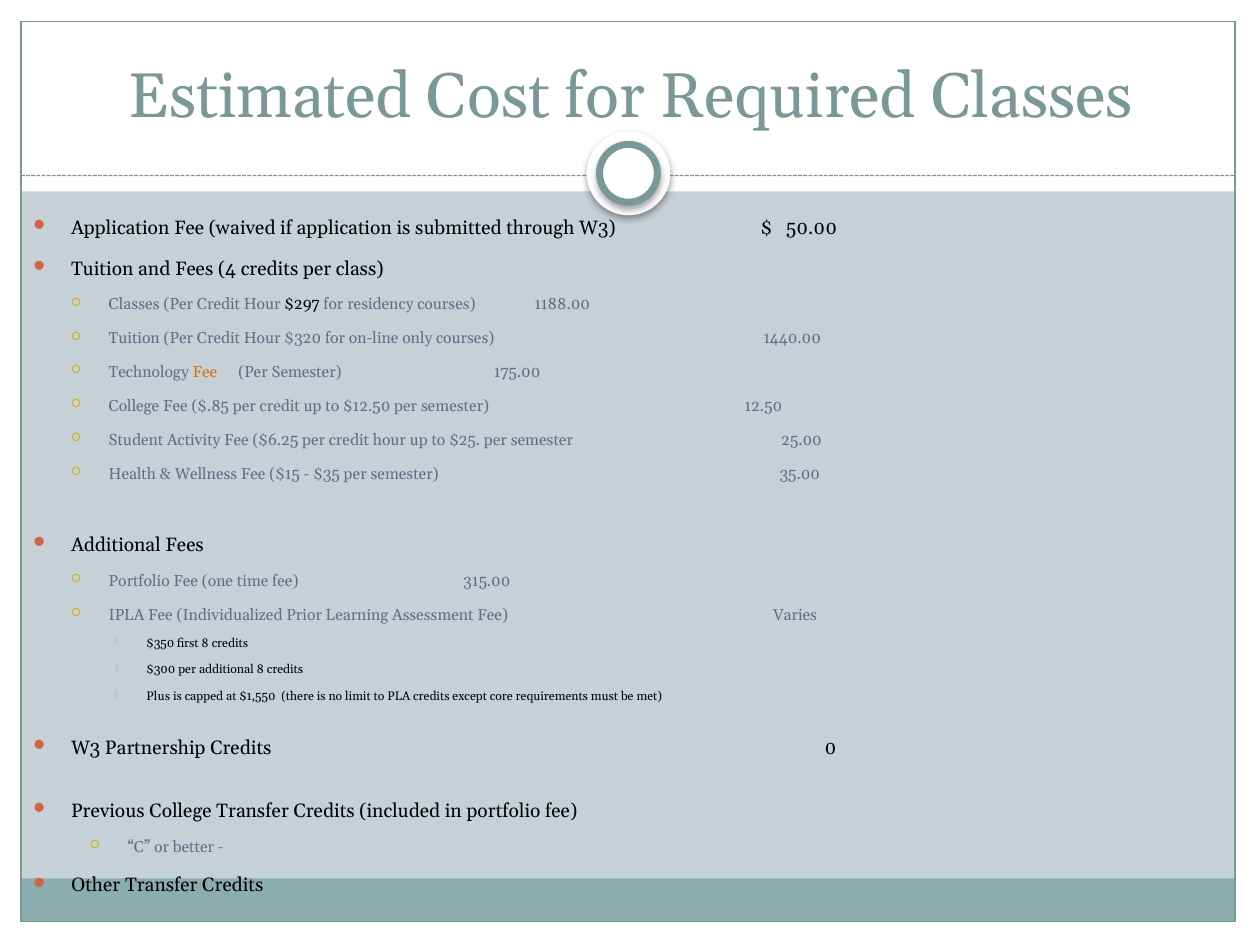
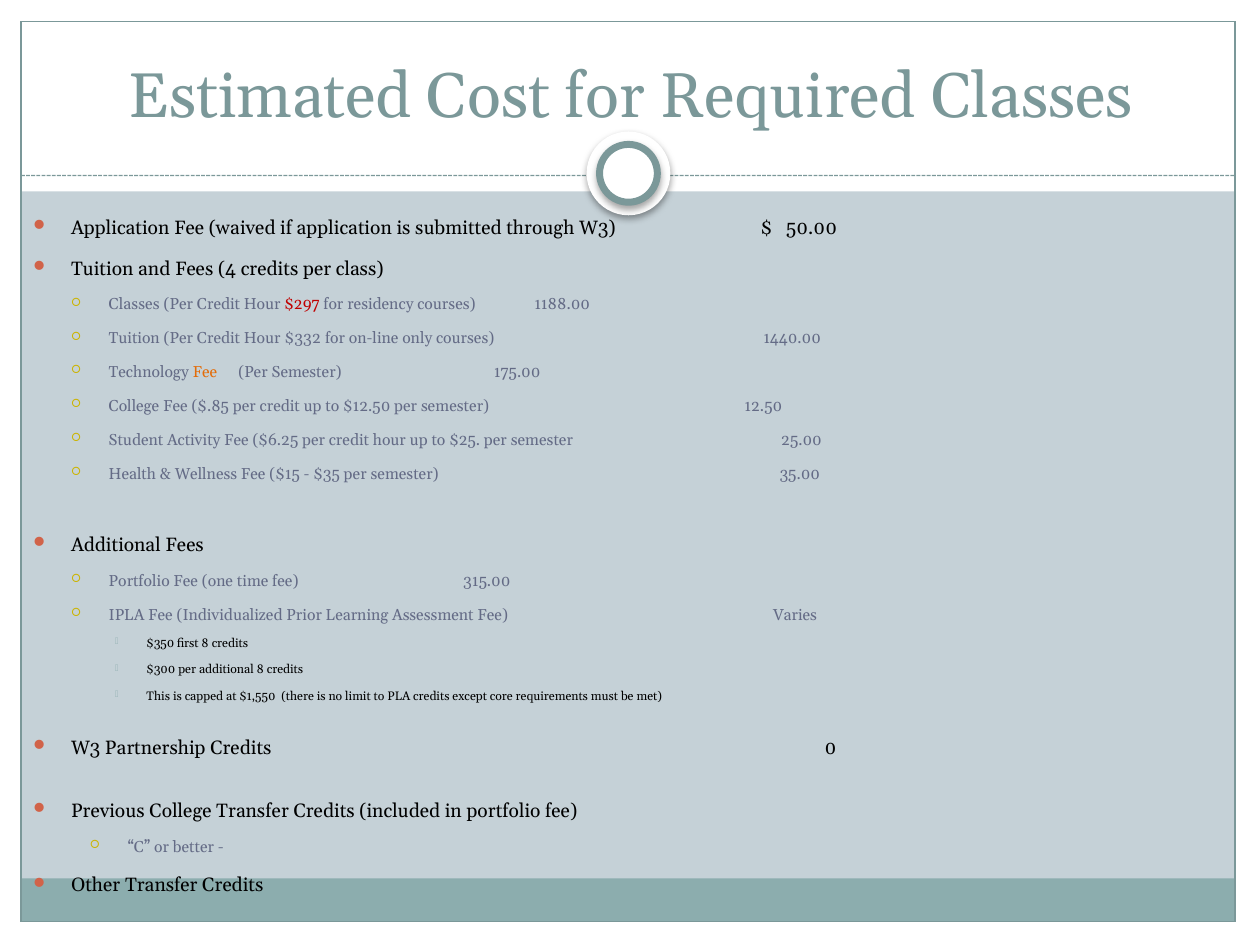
$297 colour: black -> red
$320: $320 -> $332
Plus: Plus -> This
